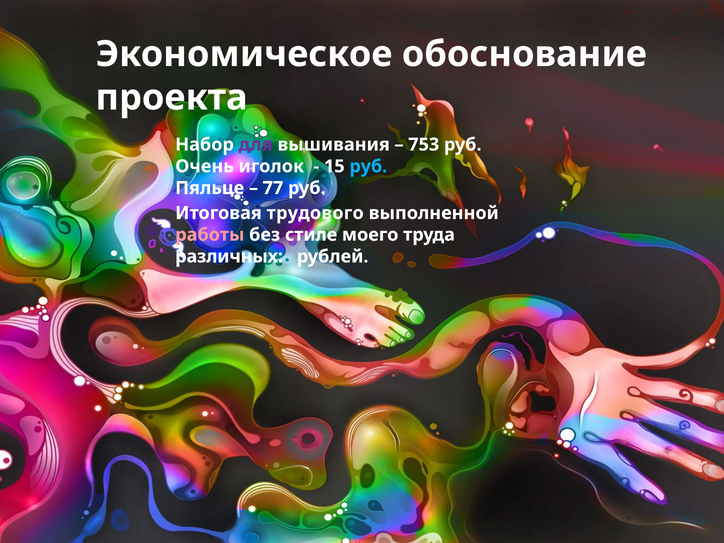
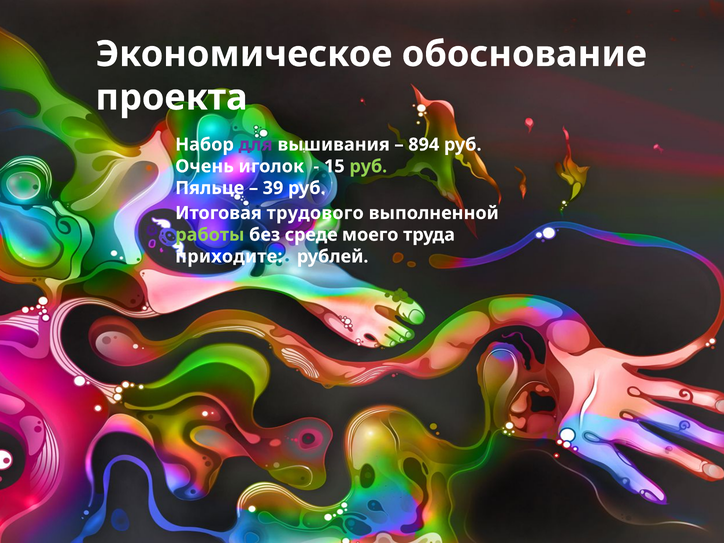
753: 753 -> 894
руб at (368, 166) colour: light blue -> light green
77: 77 -> 39
работы colour: pink -> light green
стиле: стиле -> среде
различных: различных -> приходите
